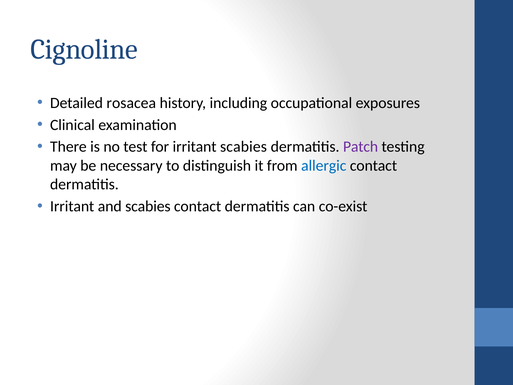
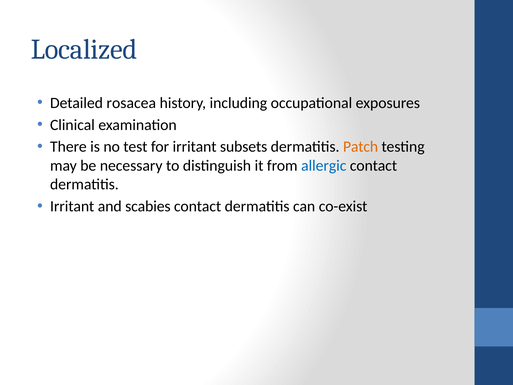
Cignoline: Cignoline -> Localized
irritant scabies: scabies -> subsets
Patch colour: purple -> orange
